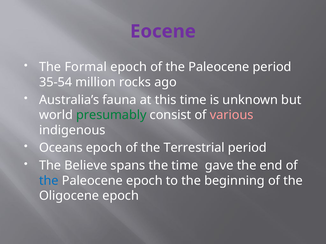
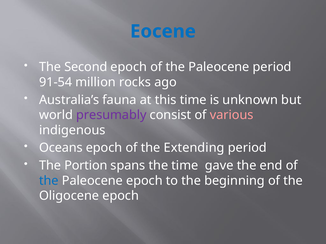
Eocene colour: purple -> blue
Formal: Formal -> Second
35-54: 35-54 -> 91-54
presumably colour: green -> purple
Terrestrial: Terrestrial -> Extending
Believe: Believe -> Portion
